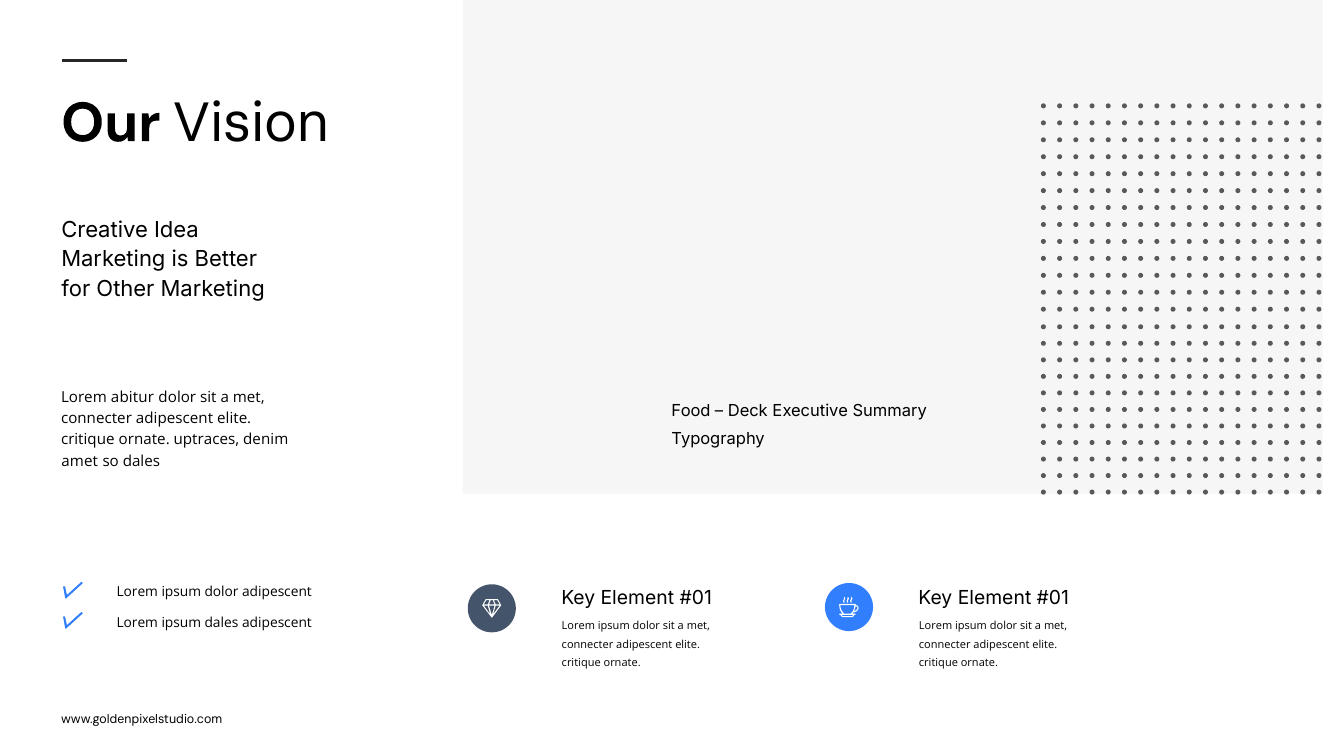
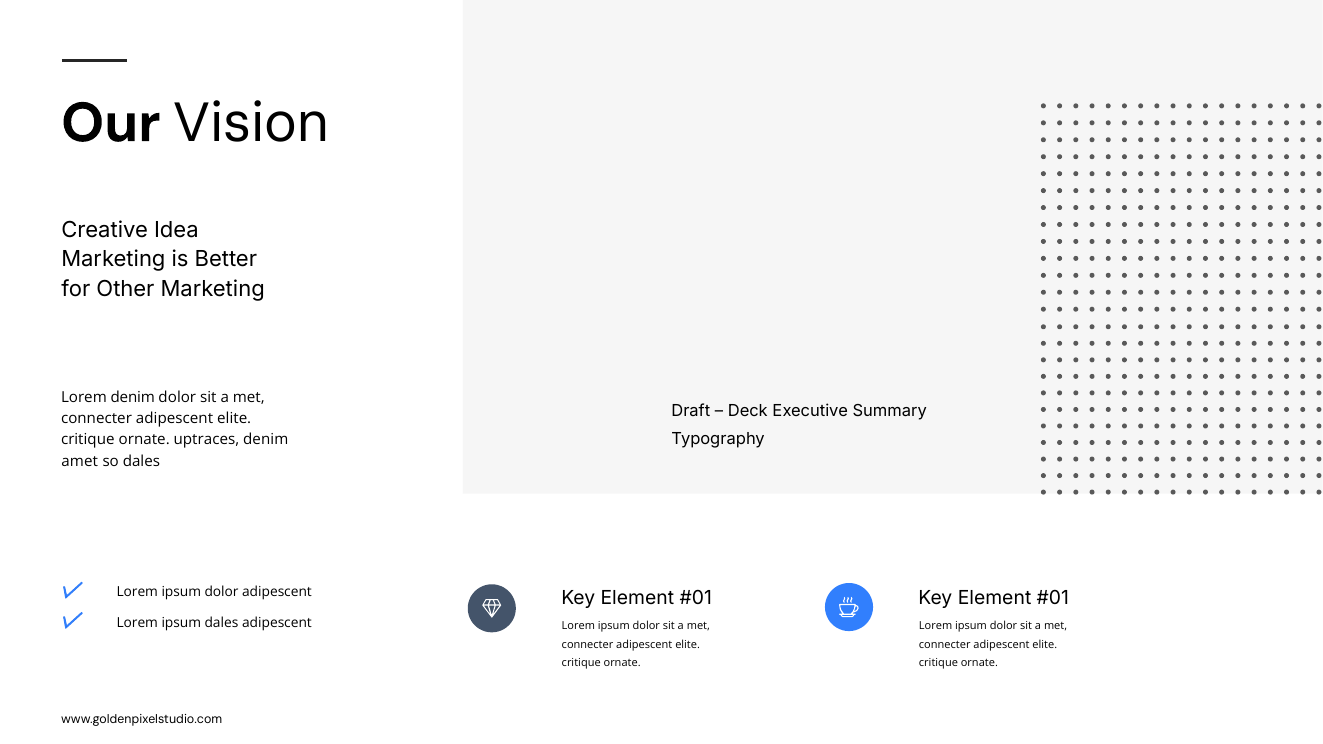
Lorem abitur: abitur -> denim
Food: Food -> Draft
